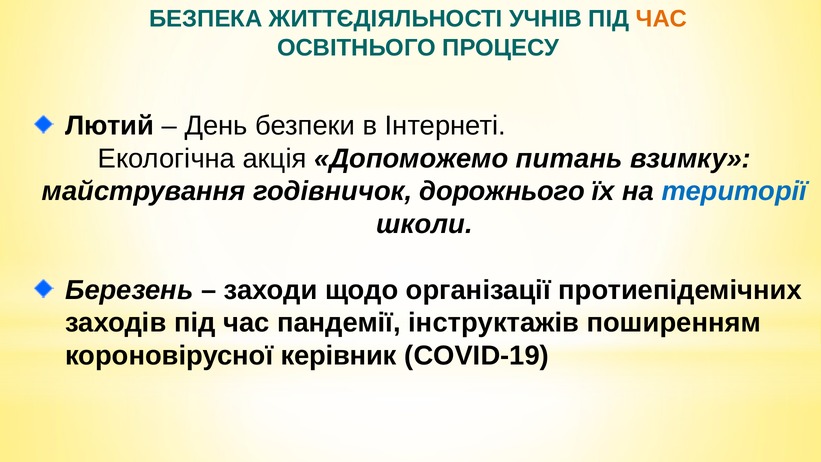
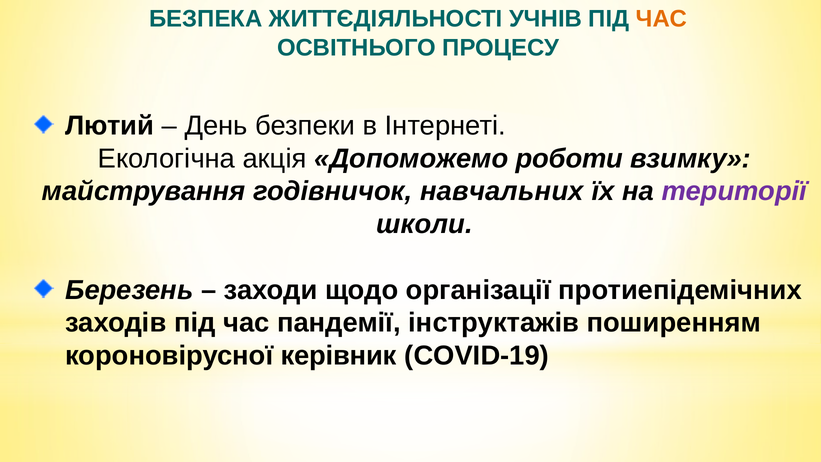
питань: питань -> роботи
дорожнього: дорожнього -> навчальних
території colour: blue -> purple
